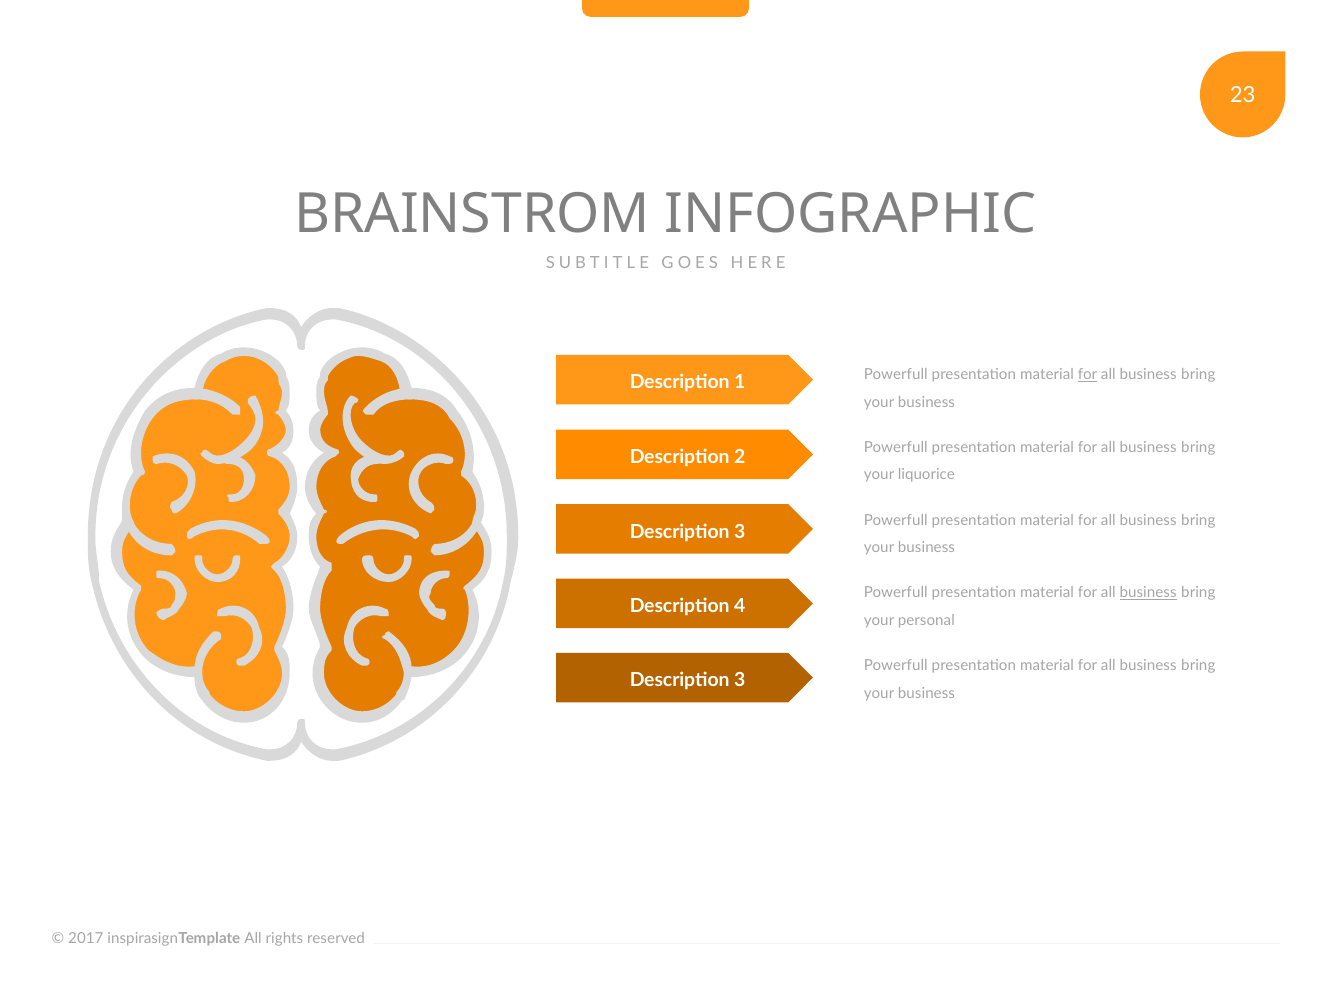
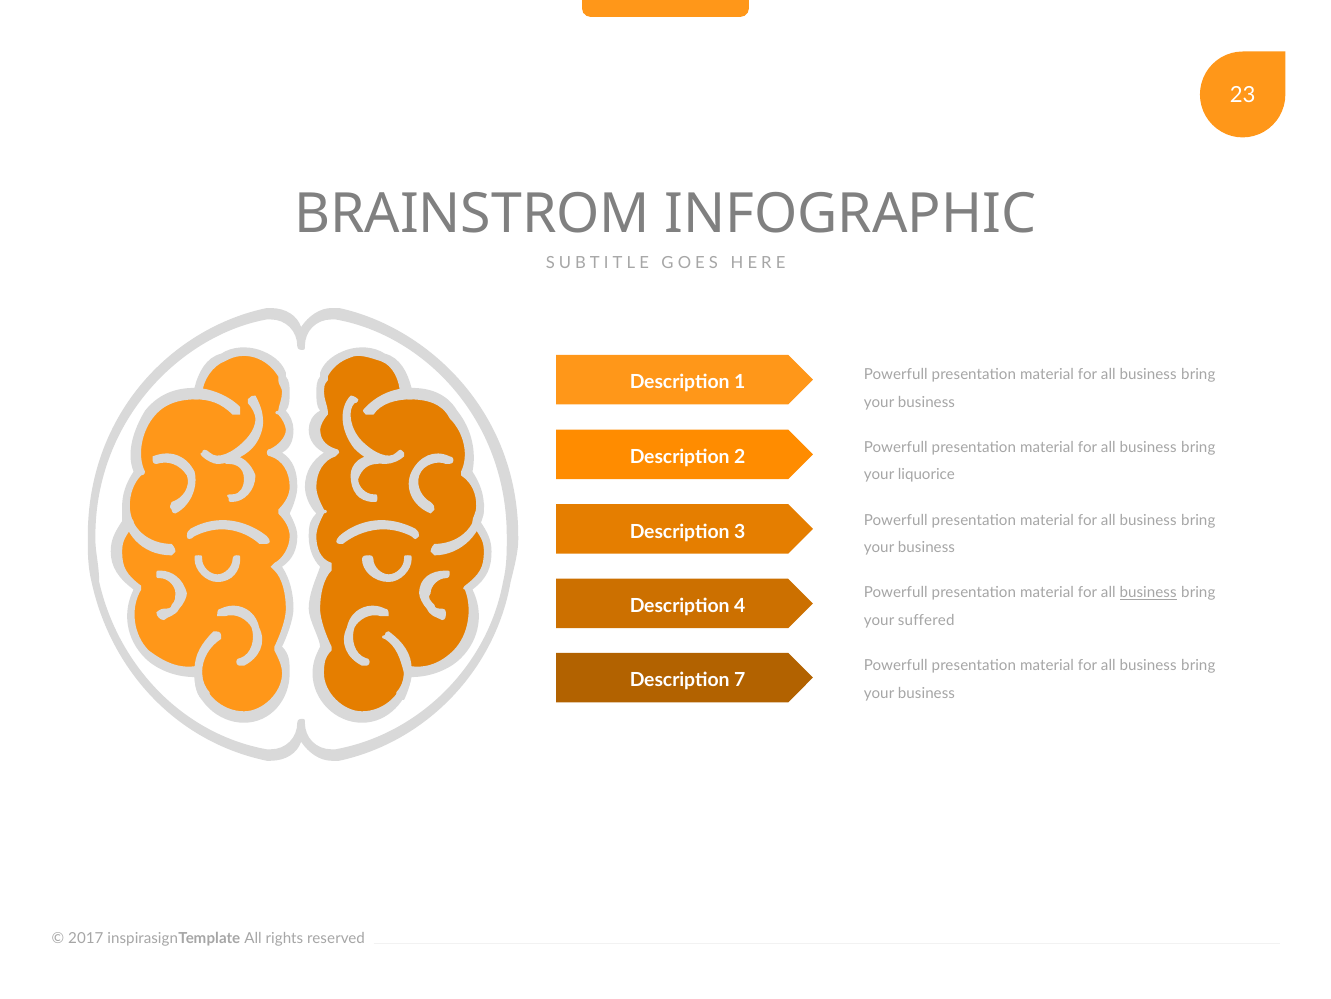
for at (1088, 374) underline: present -> none
personal: personal -> suffered
3 at (740, 680): 3 -> 7
